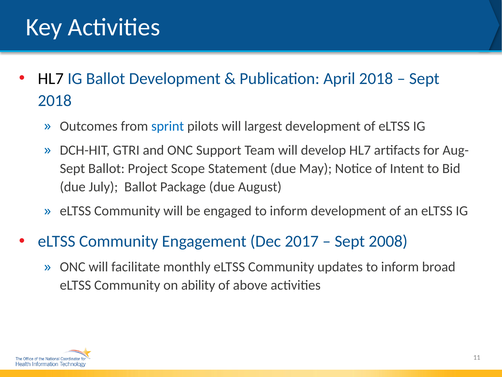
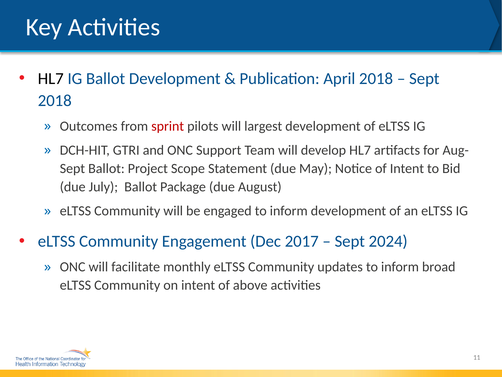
sprint colour: blue -> red
2008: 2008 -> 2024
on ability: ability -> intent
